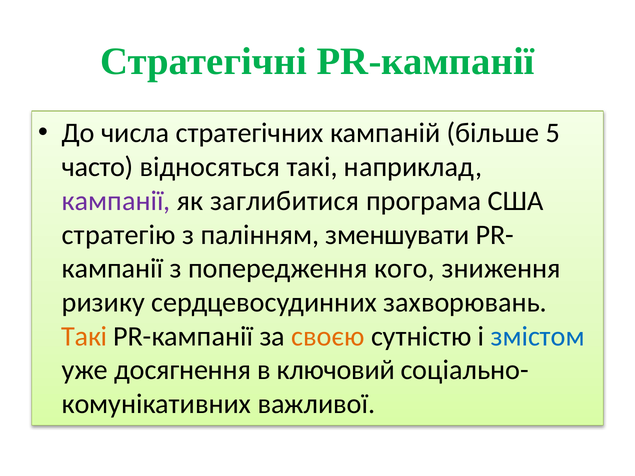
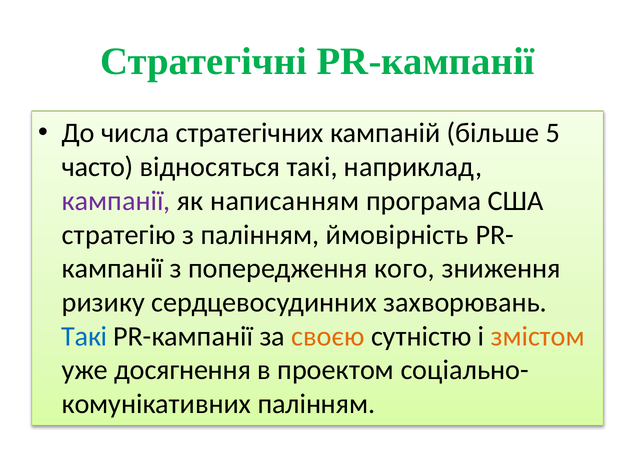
заглибитися: заглибитися -> написанням
зменшувати: зменшувати -> ймовірність
Такі at (84, 336) colour: orange -> blue
змістом colour: blue -> orange
ключовий: ключовий -> проектом
важливої at (316, 404): важливої -> палінням
